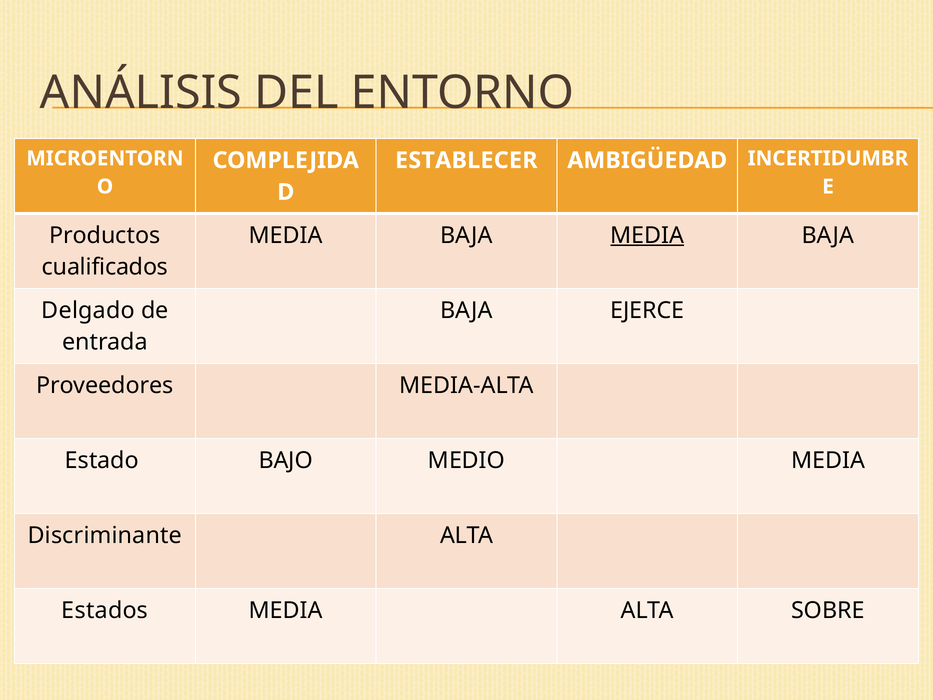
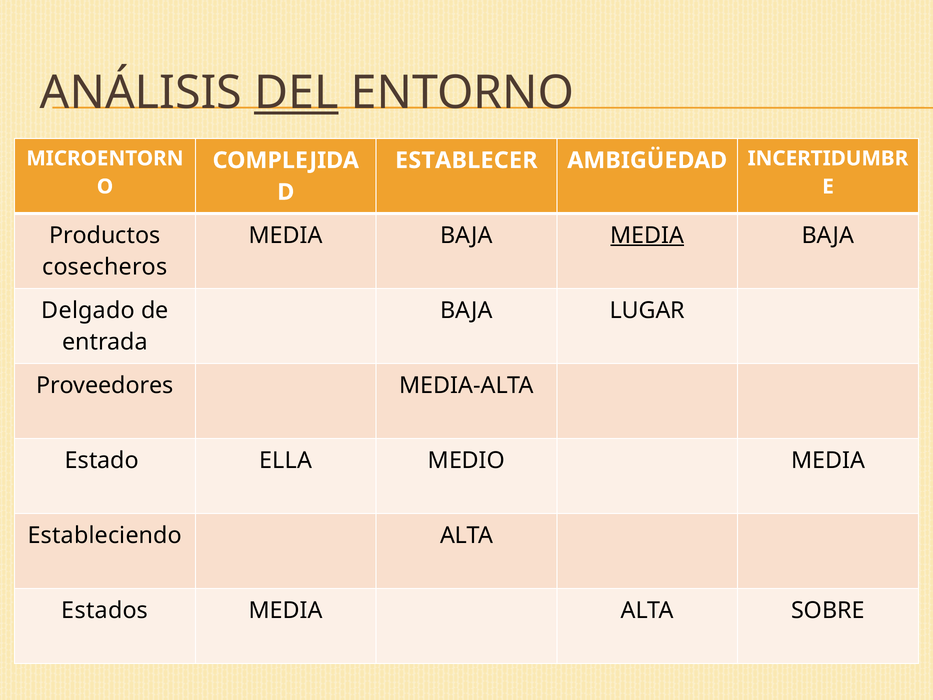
DEL underline: none -> present
cualificados: cualificados -> cosecheros
EJERCE: EJERCE -> LUGAR
BAJO: BAJO -> ELLA
Discriminante: Discriminante -> Estableciendo
